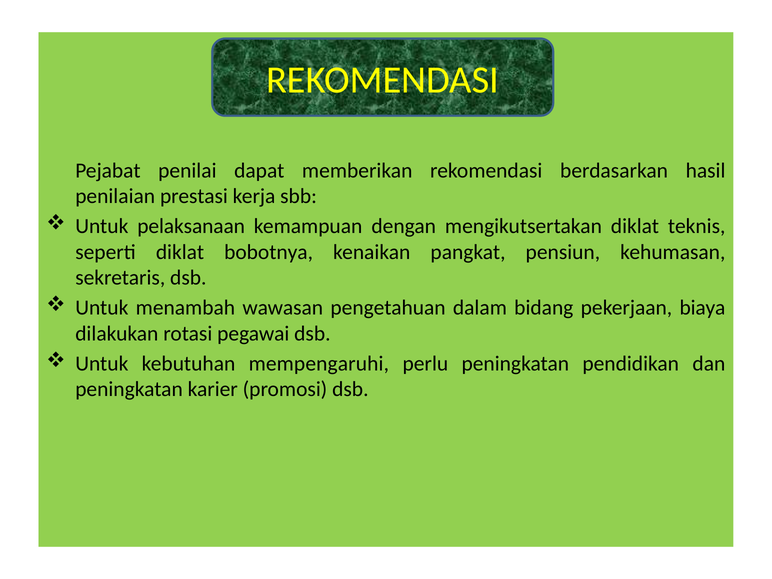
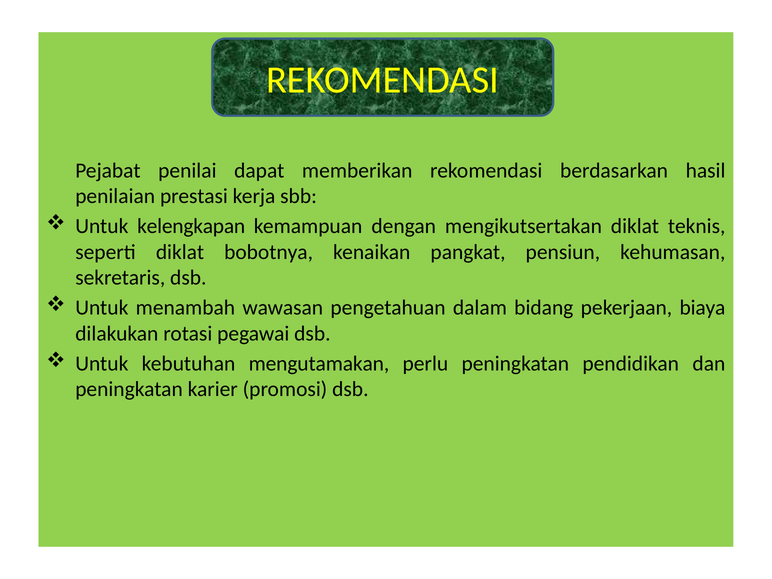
pelaksanaan: pelaksanaan -> kelengkapan
mempengaruhi: mempengaruhi -> mengutamakan
